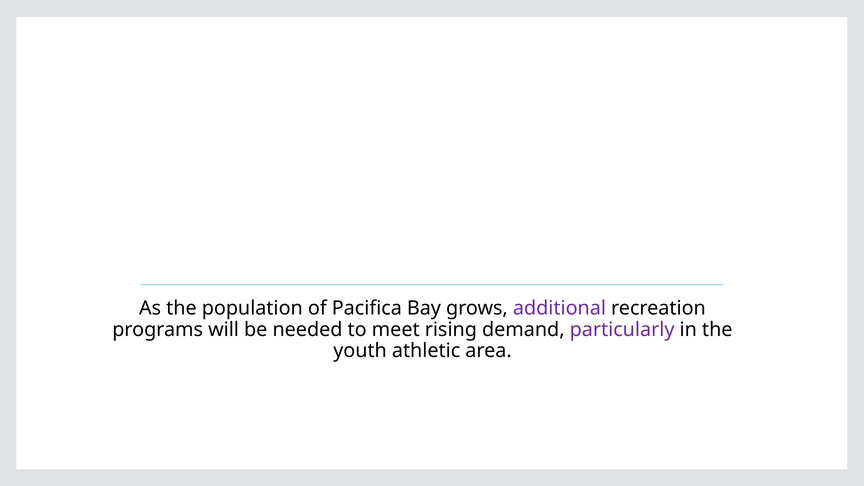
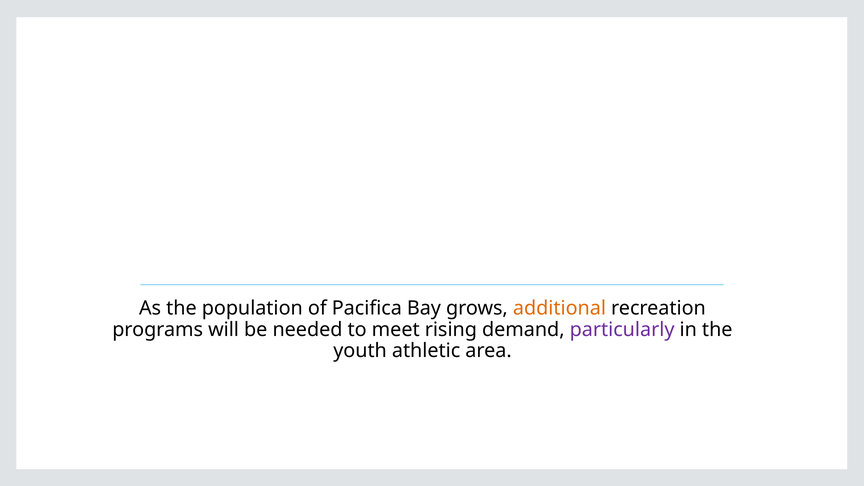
additional colour: purple -> orange
